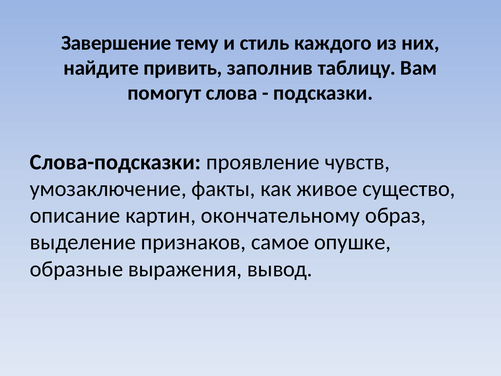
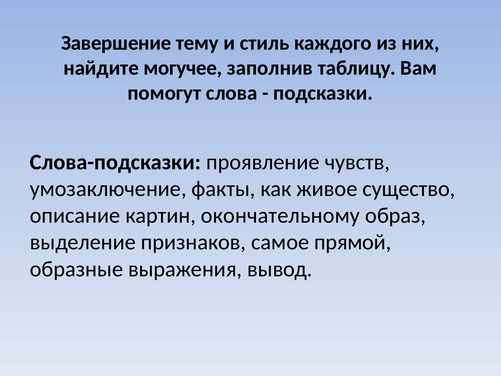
привить: привить -> могучее
опушке: опушке -> прямой
